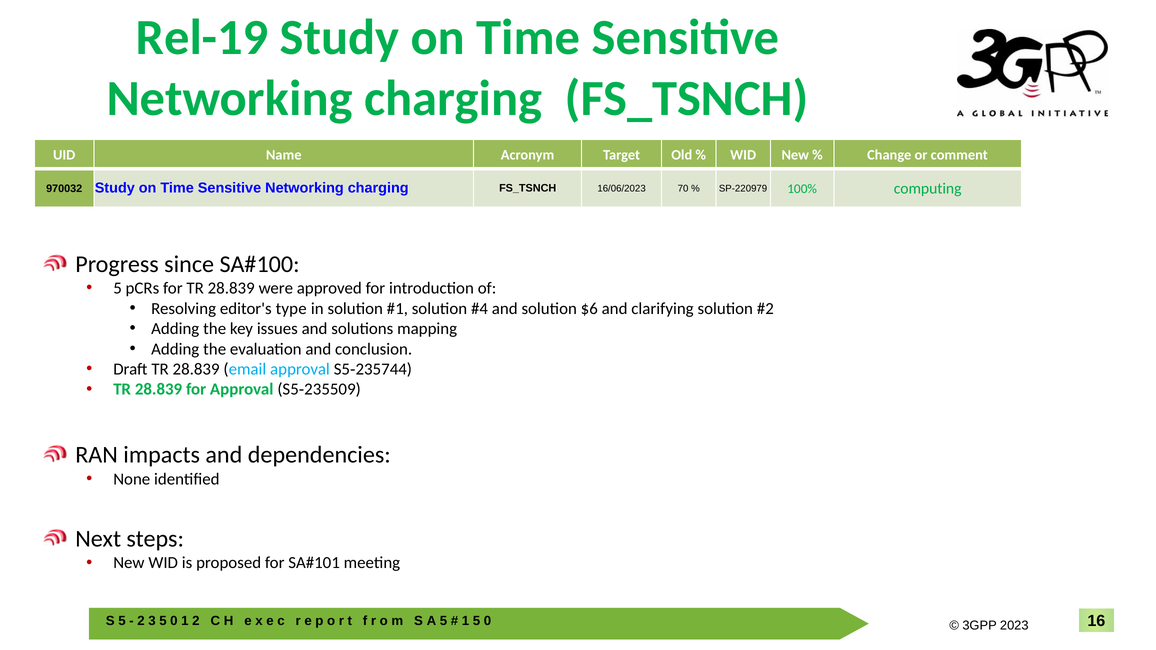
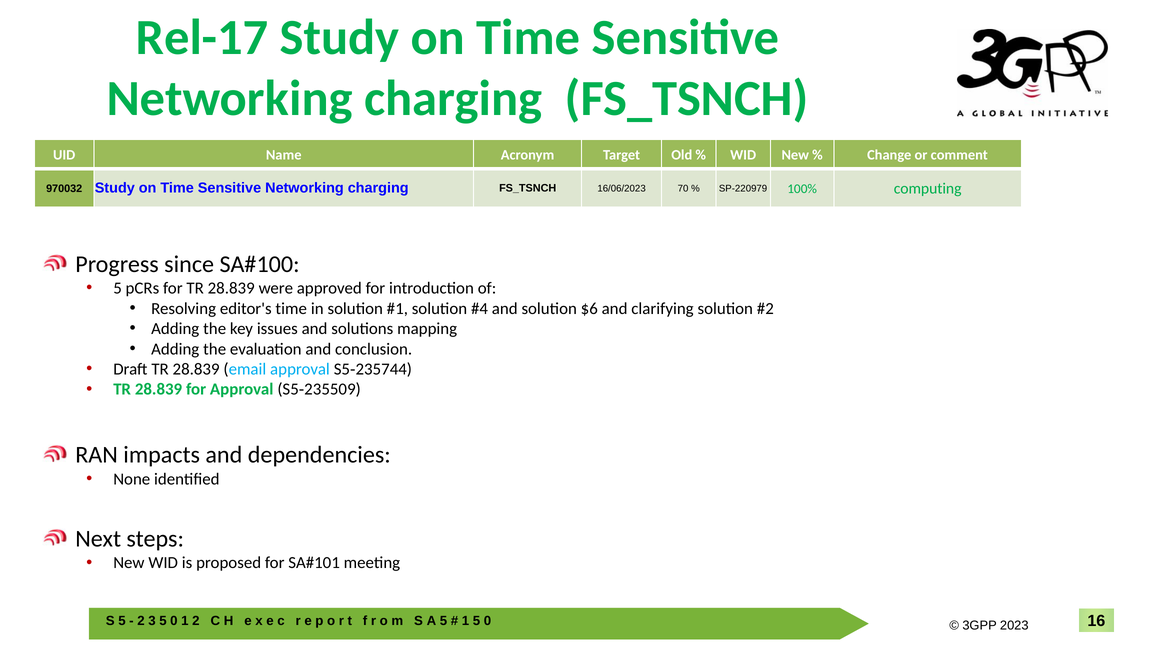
Rel-19: Rel-19 -> Rel-17
editor's type: type -> time
